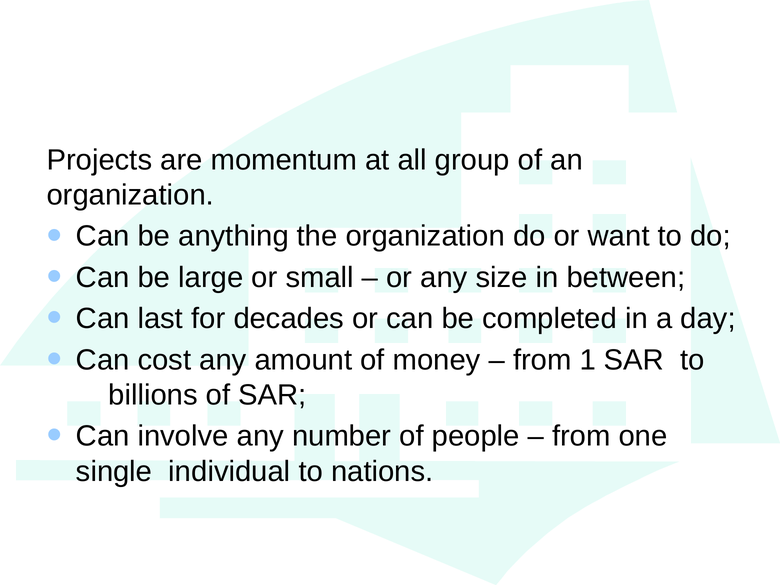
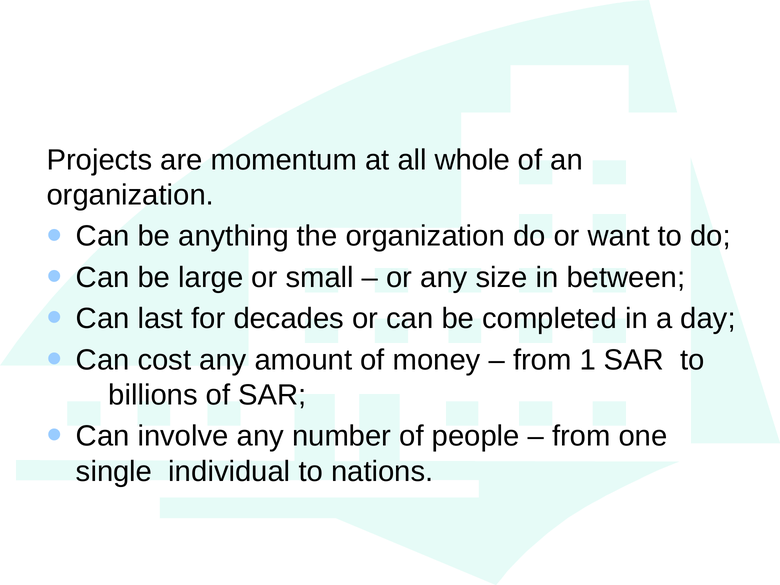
group: group -> whole
